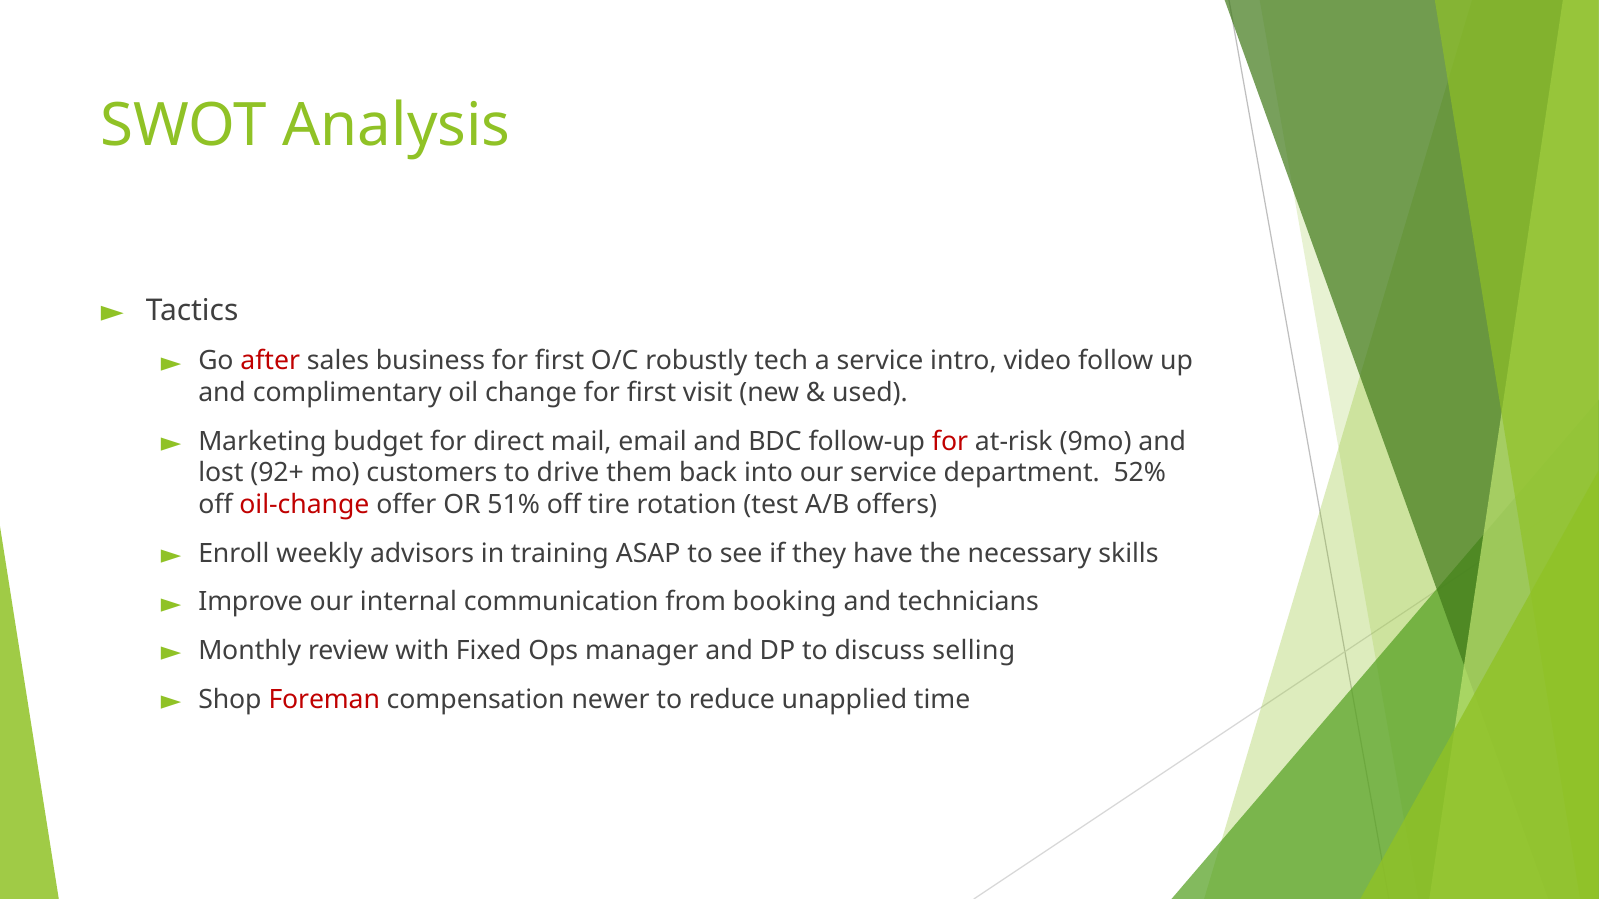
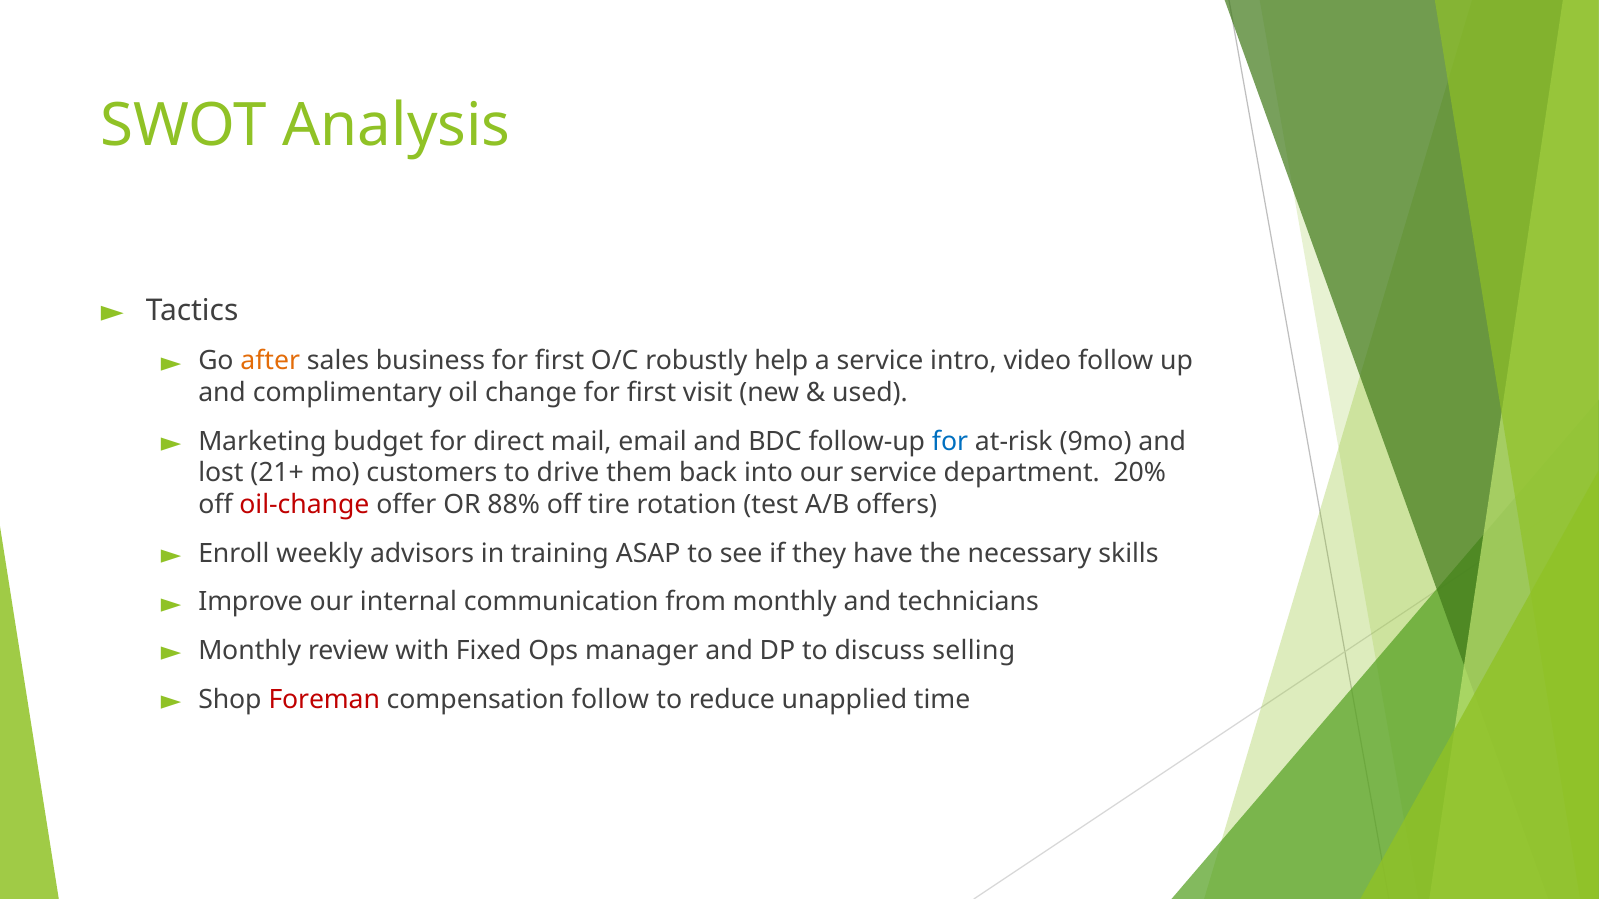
after colour: red -> orange
tech: tech -> help
for at (950, 441) colour: red -> blue
92+: 92+ -> 21+
52%: 52% -> 20%
51%: 51% -> 88%
from booking: booking -> monthly
compensation newer: newer -> follow
